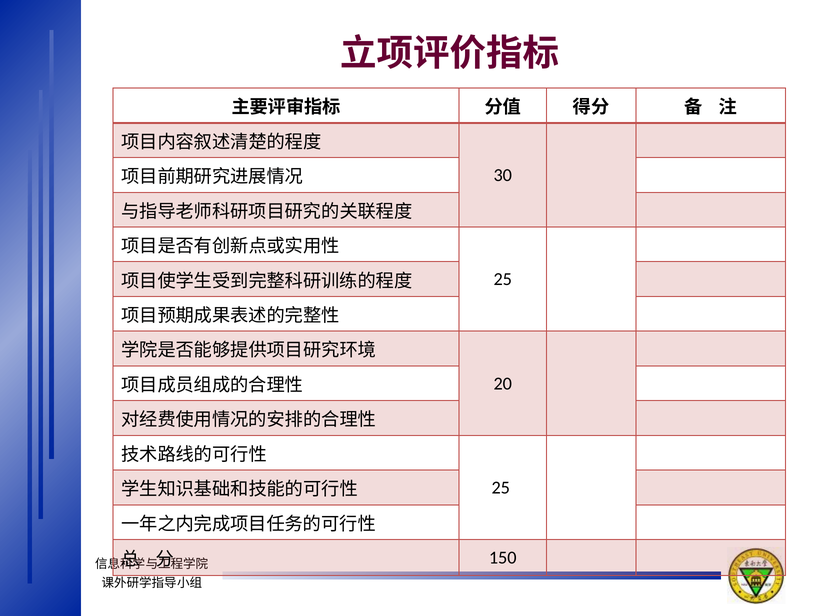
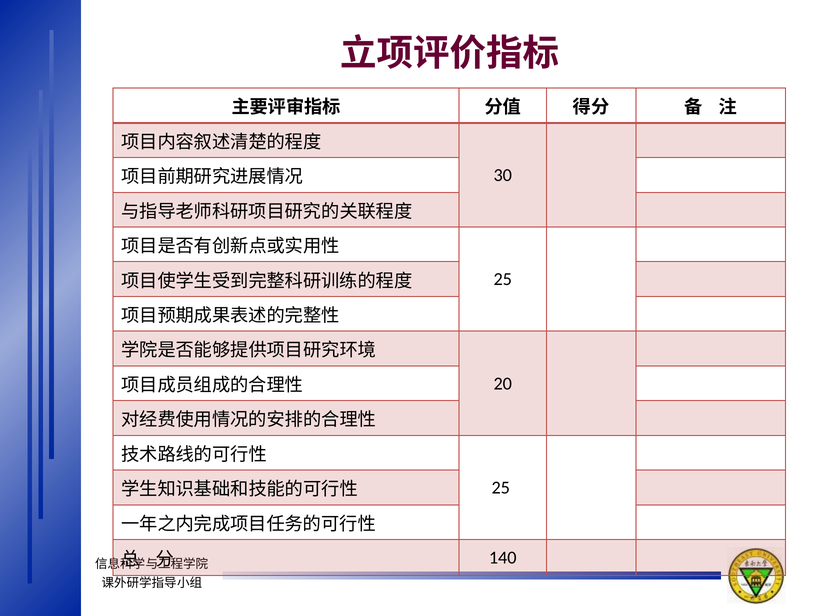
150: 150 -> 140
